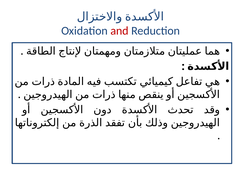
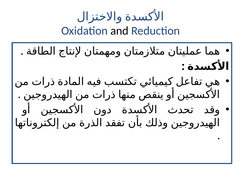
and colour: red -> black
